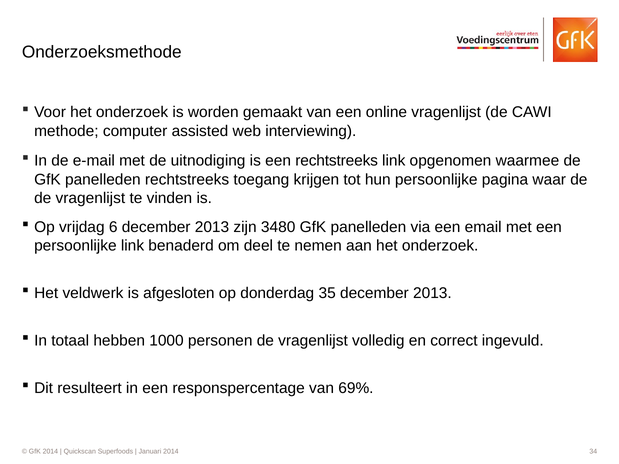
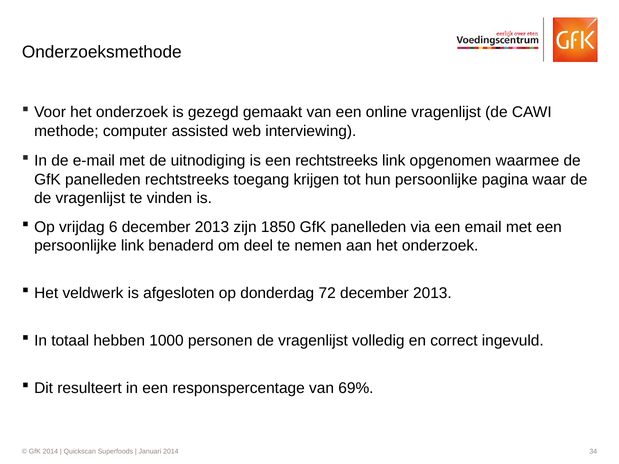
worden: worden -> gezegd
3480: 3480 -> 1850
35: 35 -> 72
